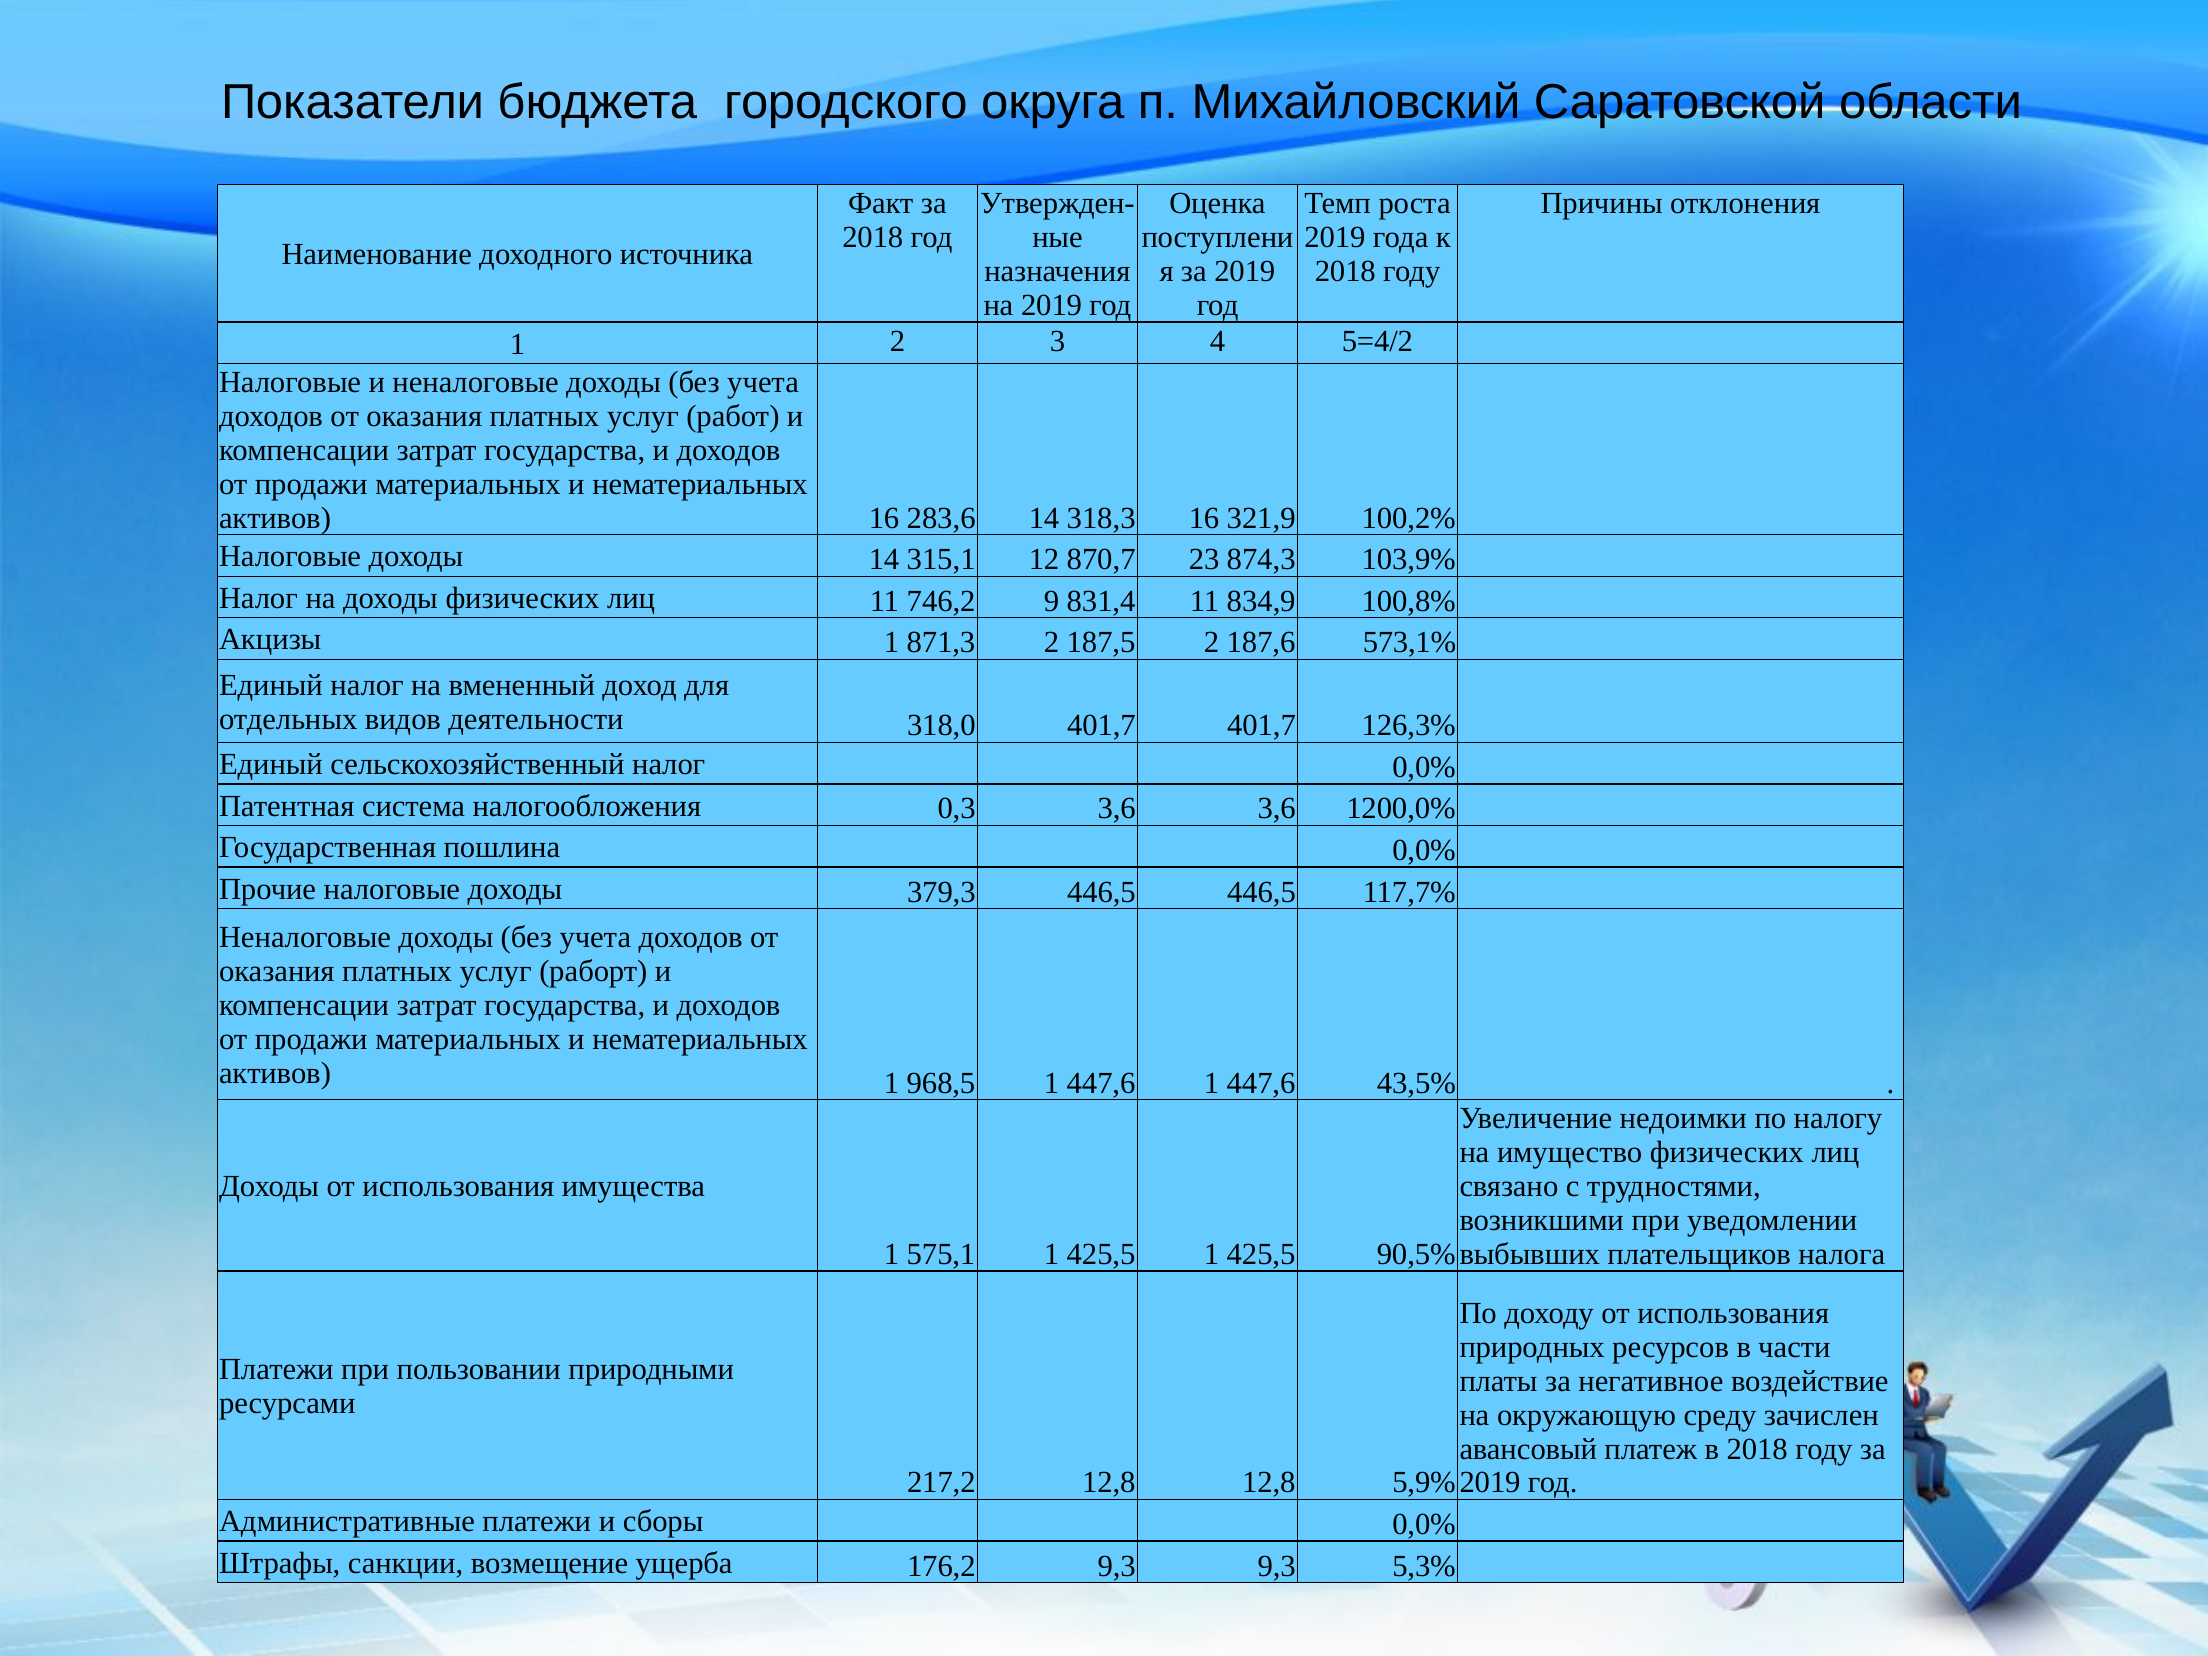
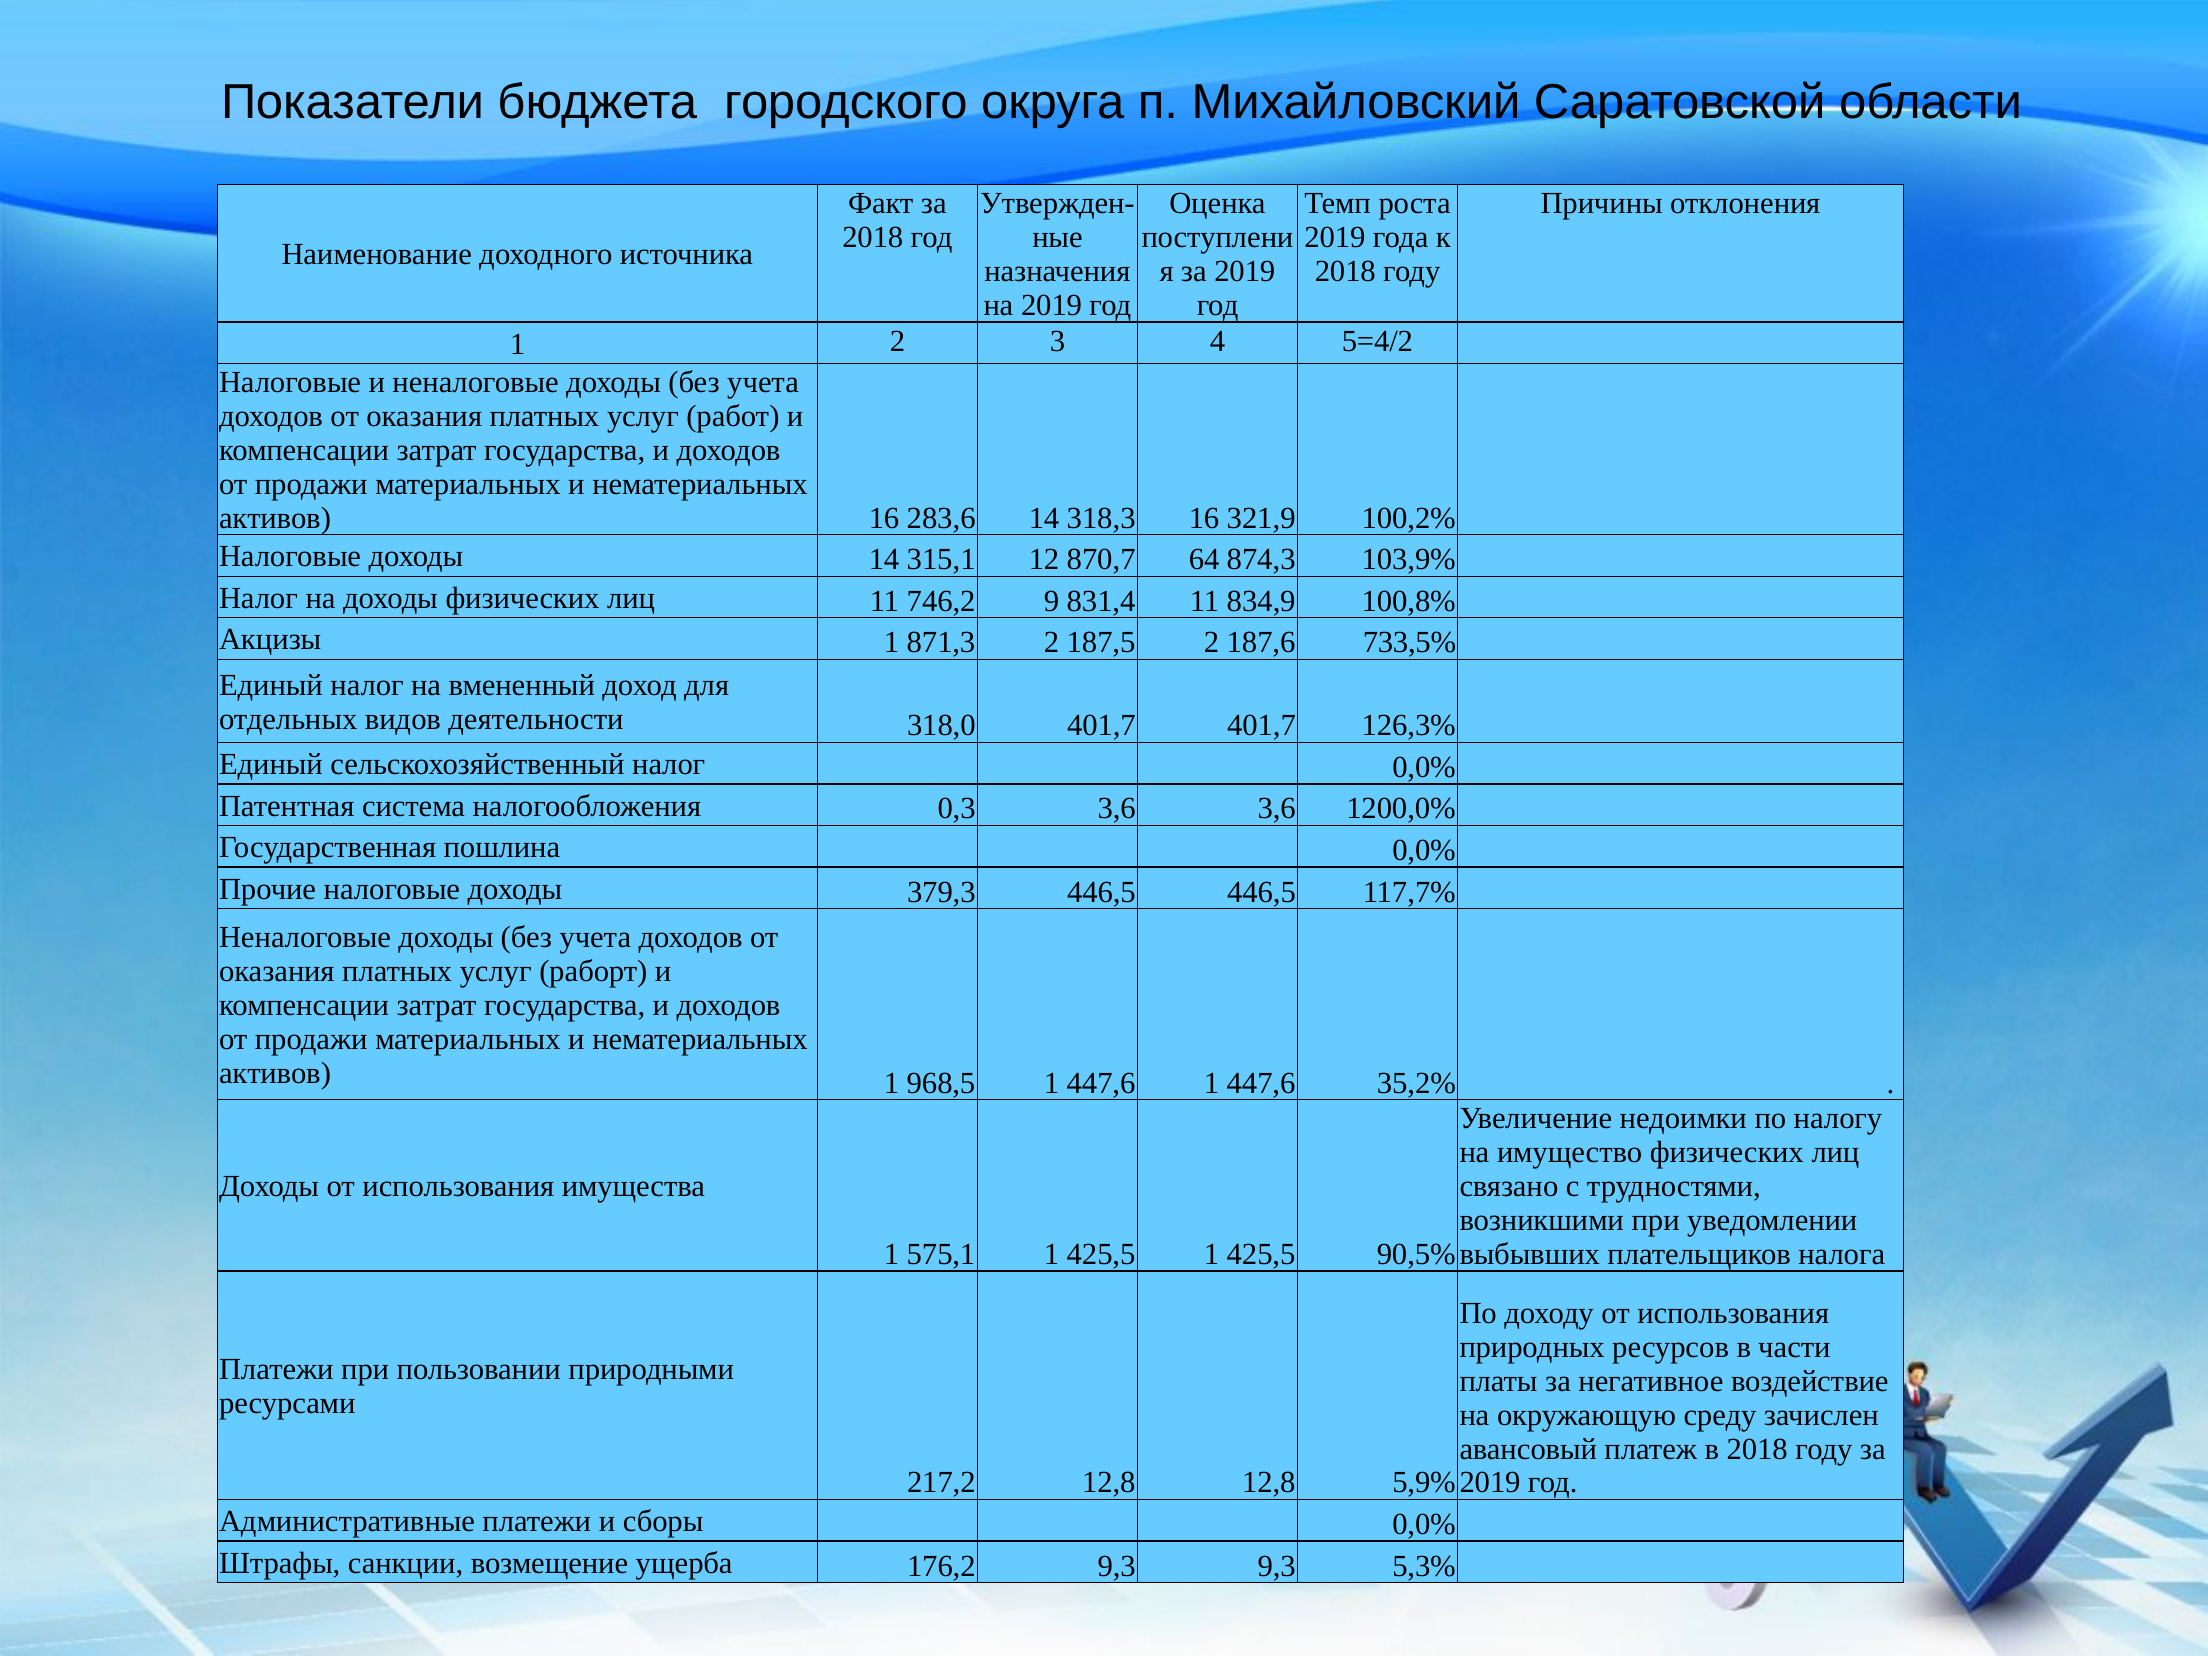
23: 23 -> 64
573,1%: 573,1% -> 733,5%
43,5%: 43,5% -> 35,2%
